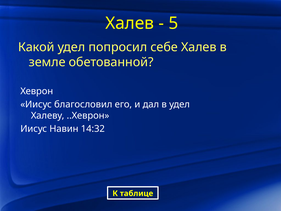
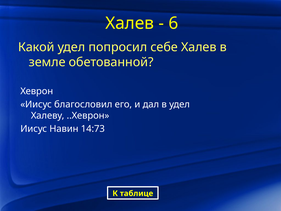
5: 5 -> 6
14:32: 14:32 -> 14:73
